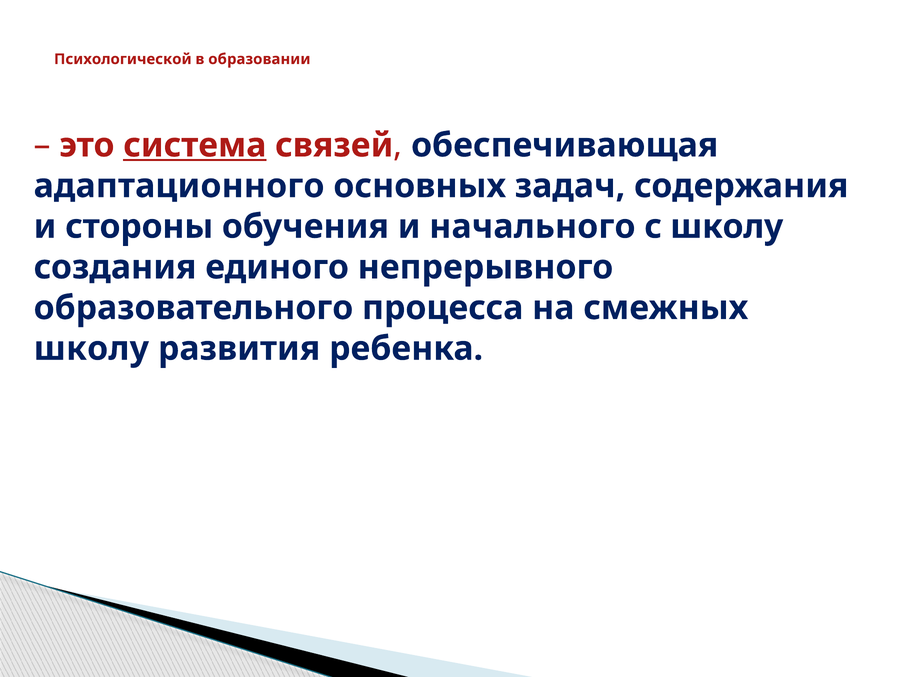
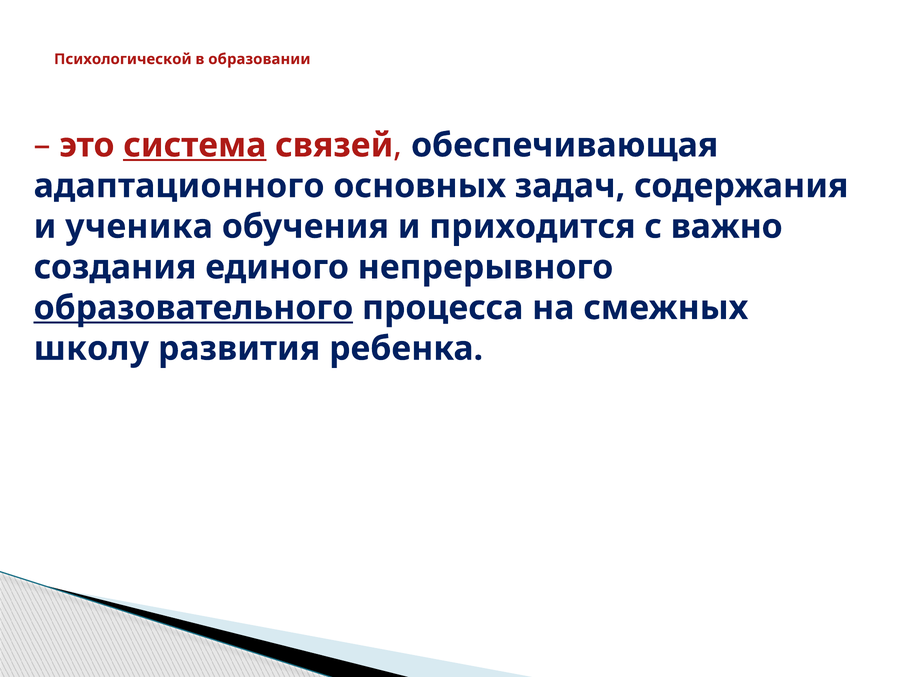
стороны: стороны -> ученика
начального: начального -> приходится
с школу: школу -> важно
образовательного underline: none -> present
